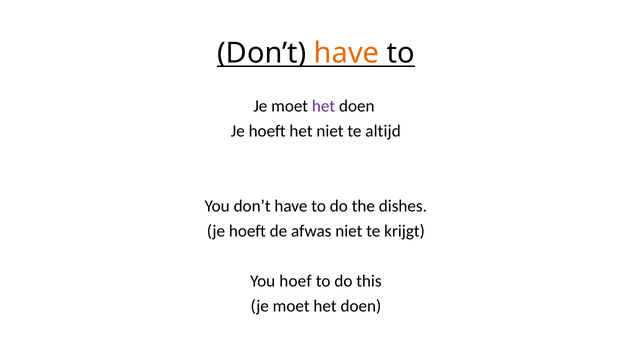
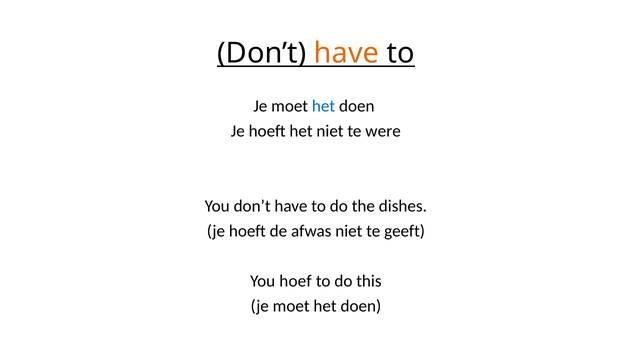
het at (324, 106) colour: purple -> blue
altijd: altijd -> were
krijgt: krijgt -> geeft
